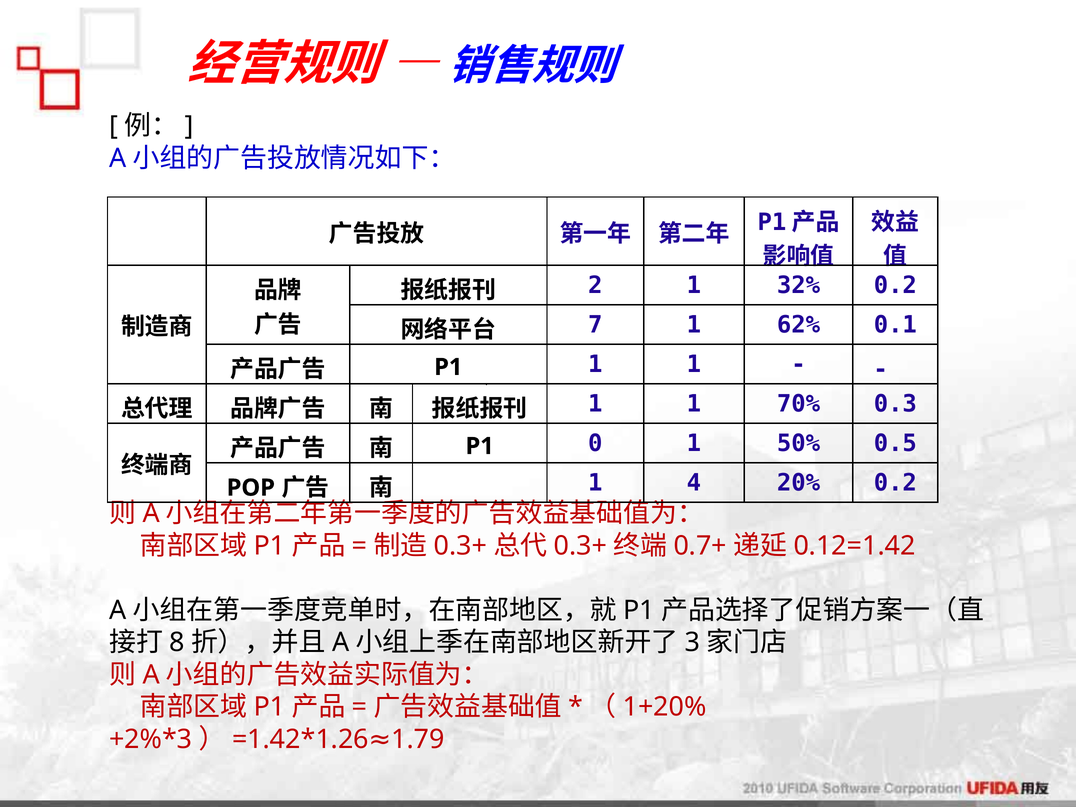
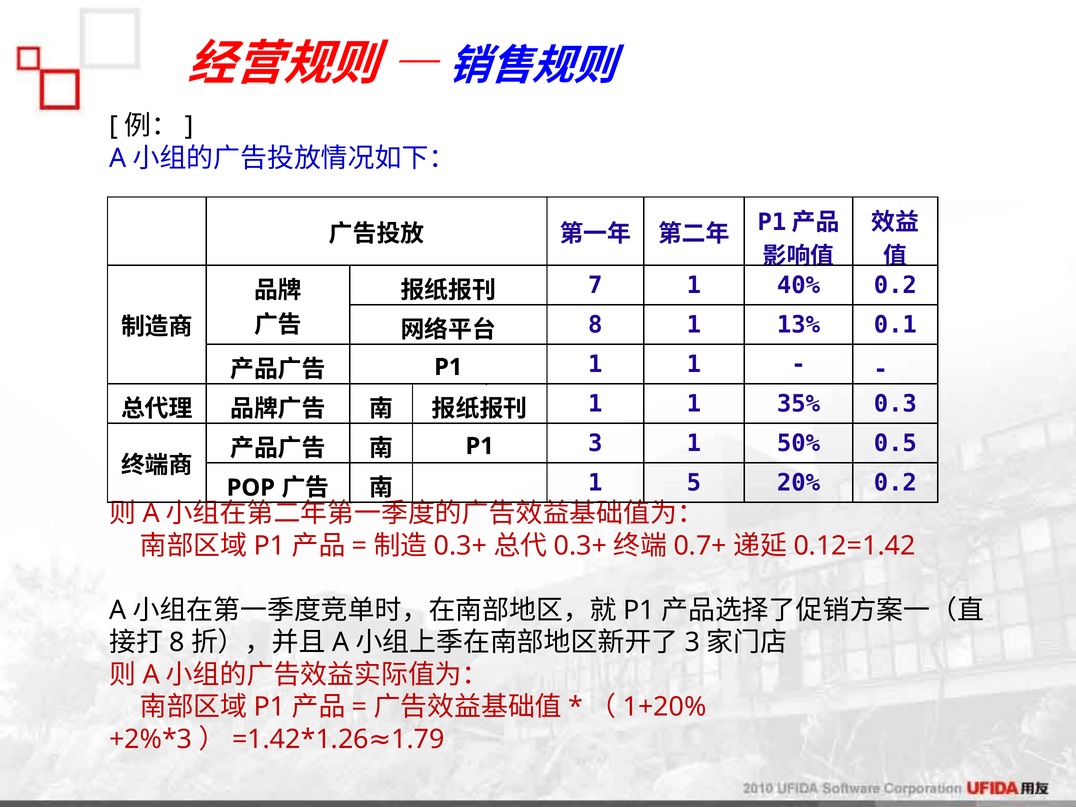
2: 2 -> 7
32%: 32% -> 40%
7: 7 -> 8
62%: 62% -> 13%
70%: 70% -> 35%
0: 0 -> 3
4: 4 -> 5
